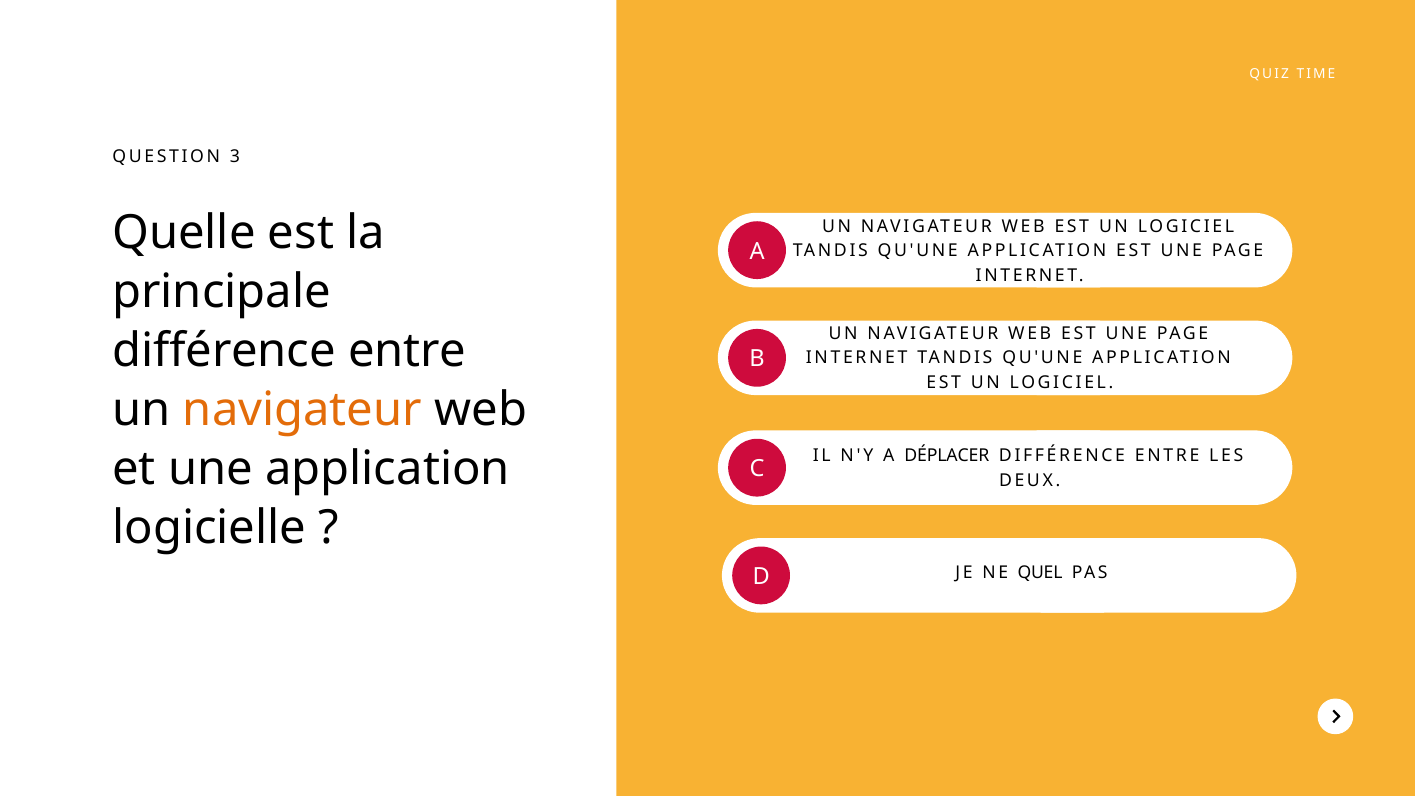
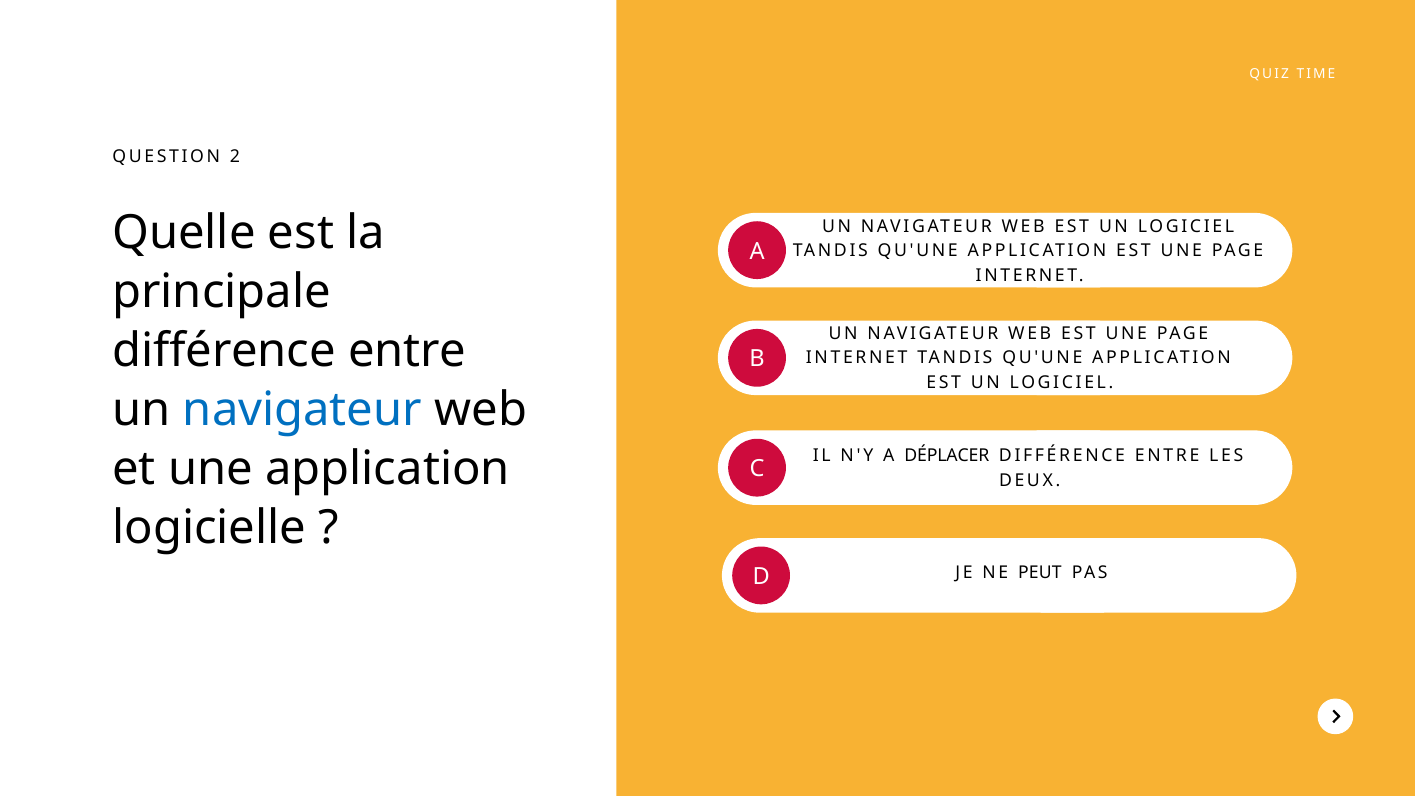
3: 3 -> 2
navigateur at (303, 409) colour: orange -> blue
QUEL: QUEL -> PEUT
